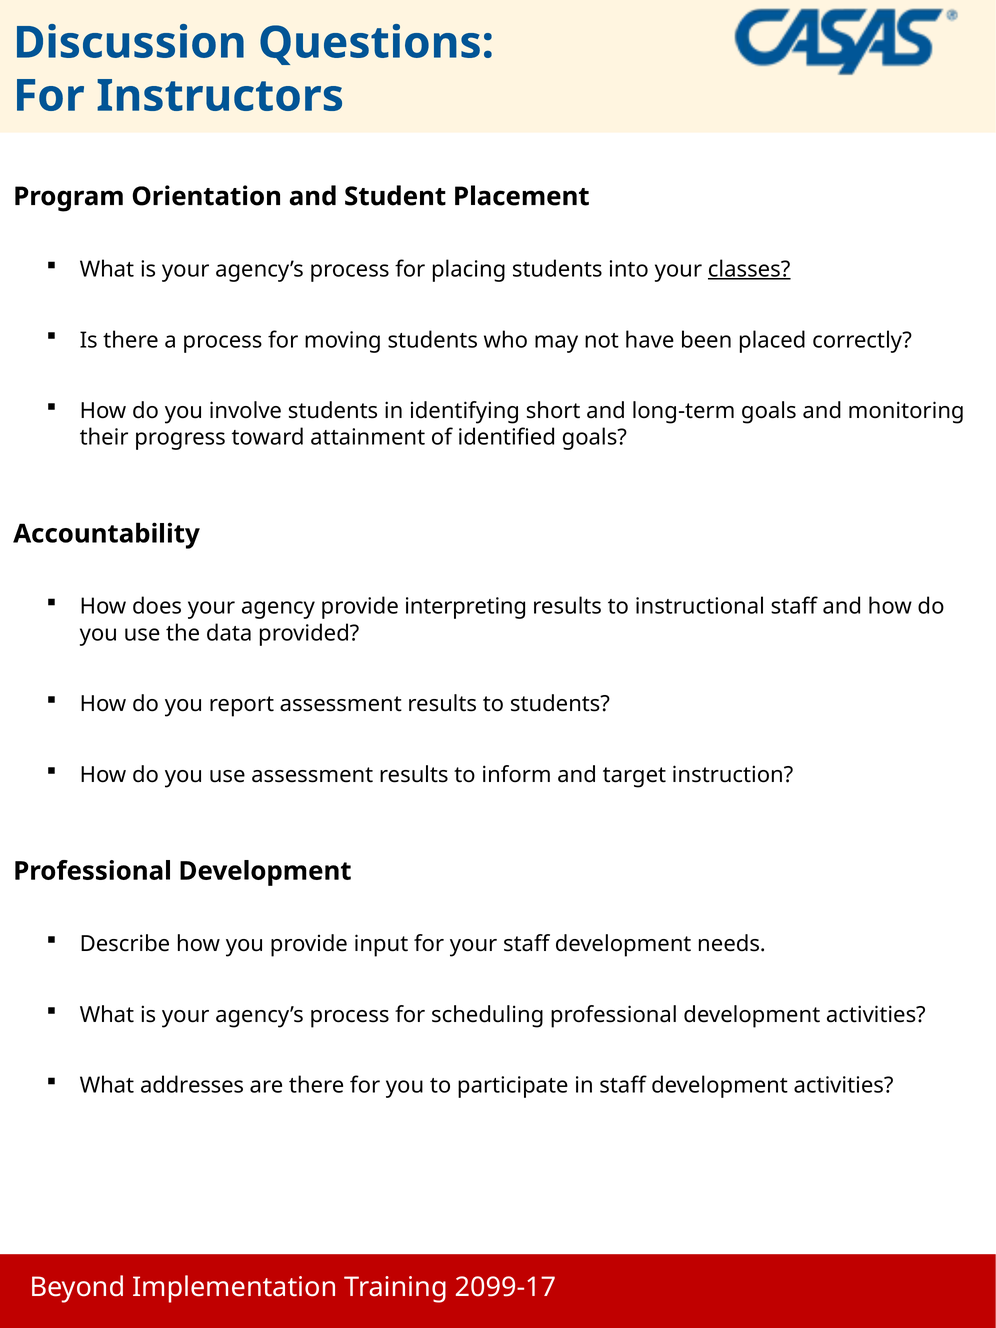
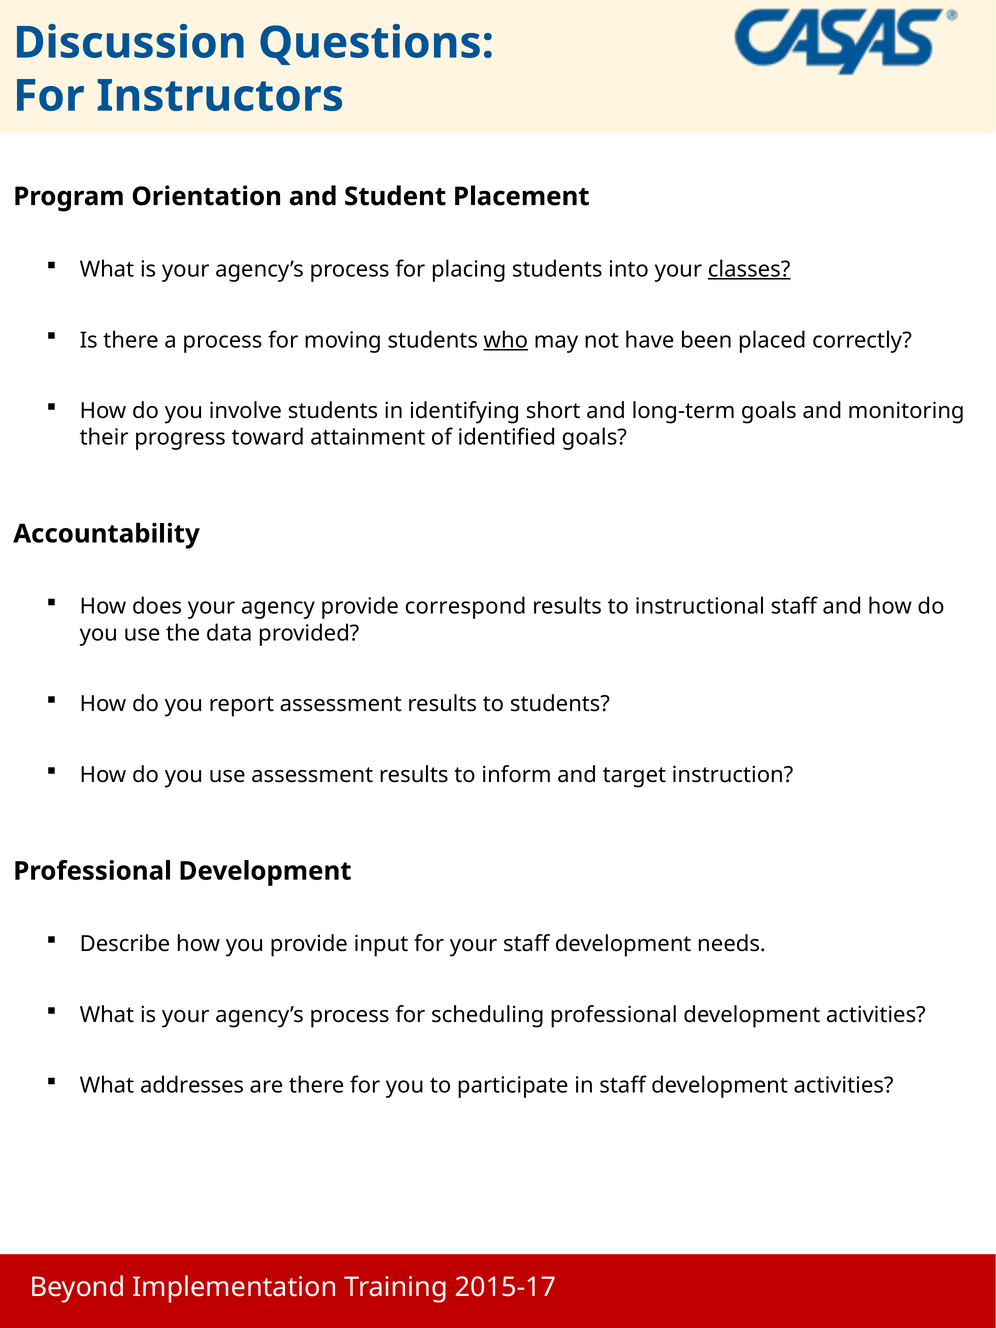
who underline: none -> present
interpreting: interpreting -> correspond
2099-17: 2099-17 -> 2015-17
